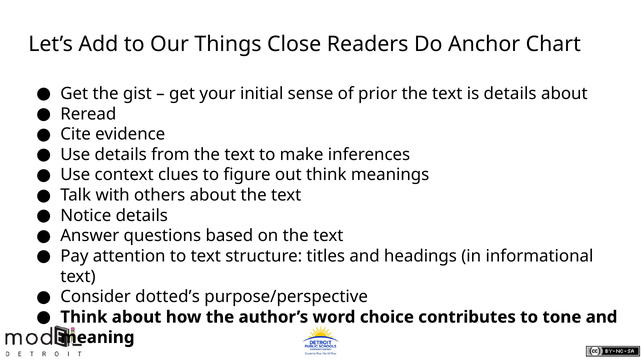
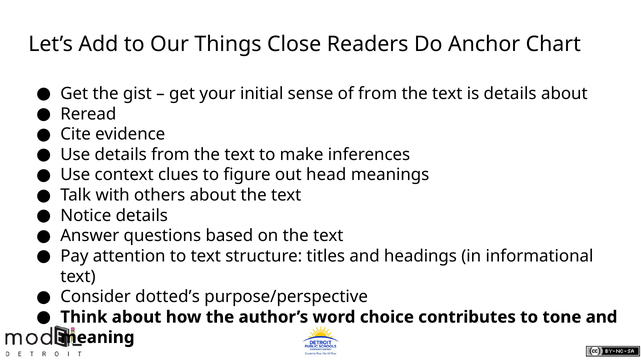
of prior: prior -> from
out think: think -> head
